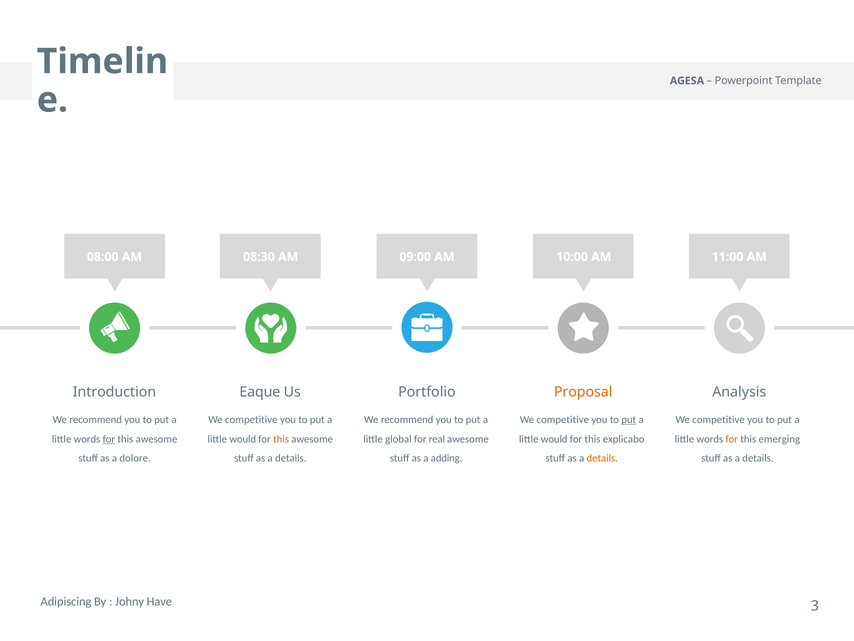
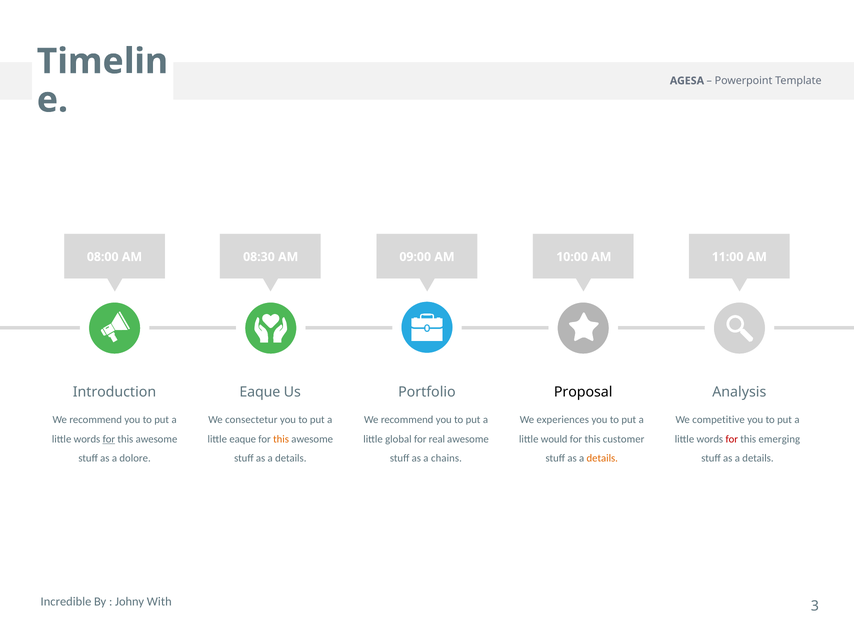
Proposal colour: orange -> black
competitive at (251, 419): competitive -> consectetur
competitive at (563, 419): competitive -> experiences
put at (629, 419) underline: present -> none
would at (243, 439): would -> eaque
explicabo: explicabo -> customer
for at (732, 439) colour: orange -> red
adding: adding -> chains
Adipiscing: Adipiscing -> Incredible
Have: Have -> With
